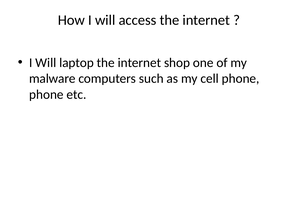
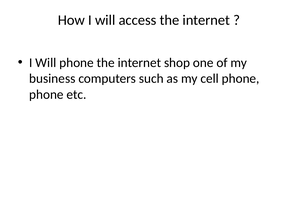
Will laptop: laptop -> phone
malware: malware -> business
